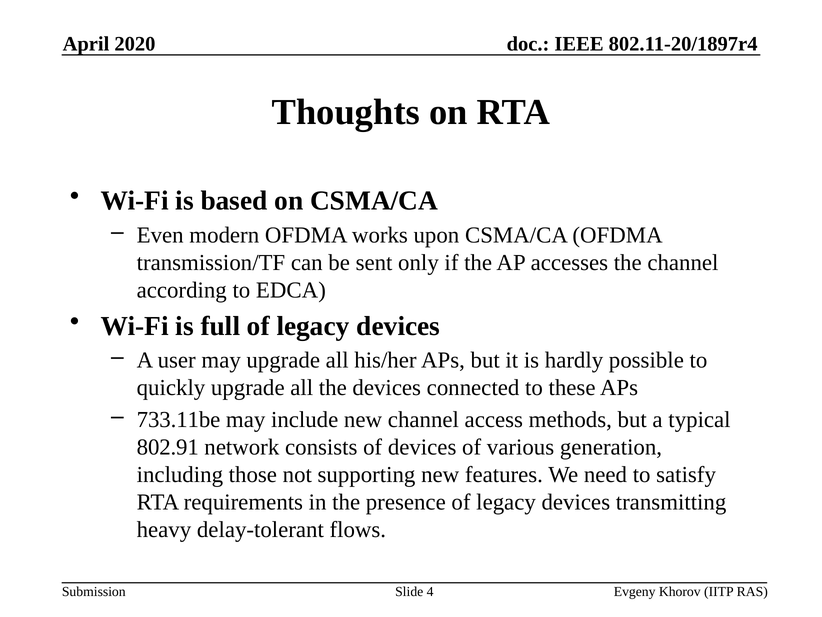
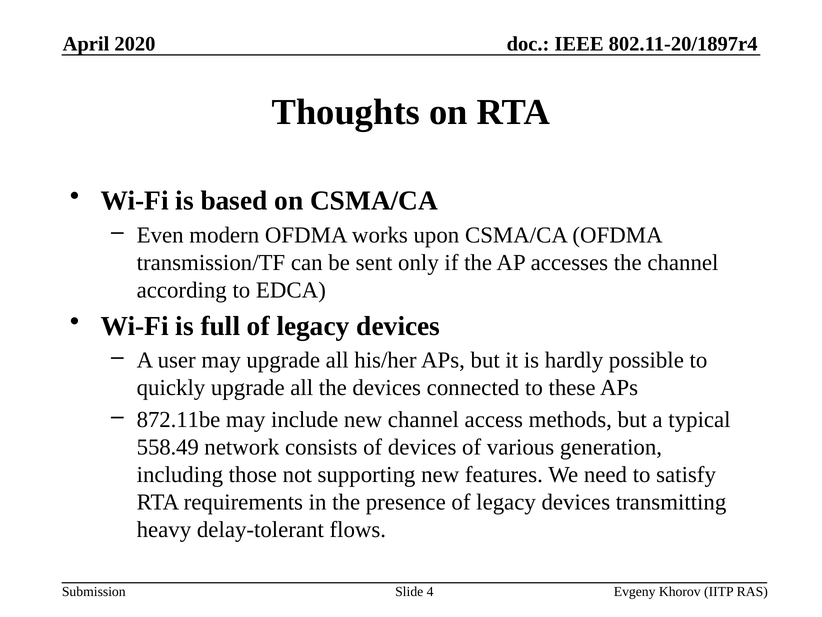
733.11be: 733.11be -> 872.11be
802.91: 802.91 -> 558.49
